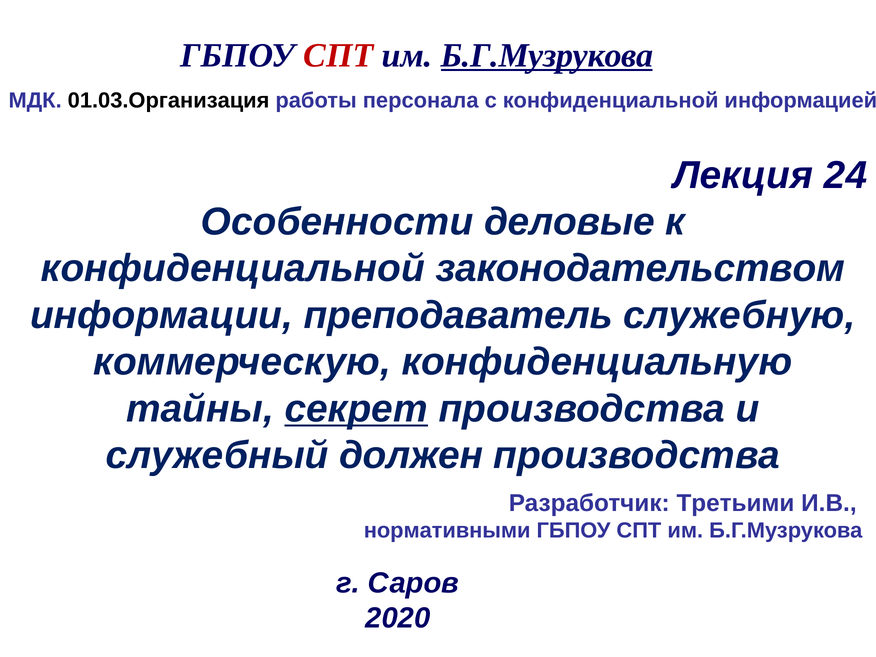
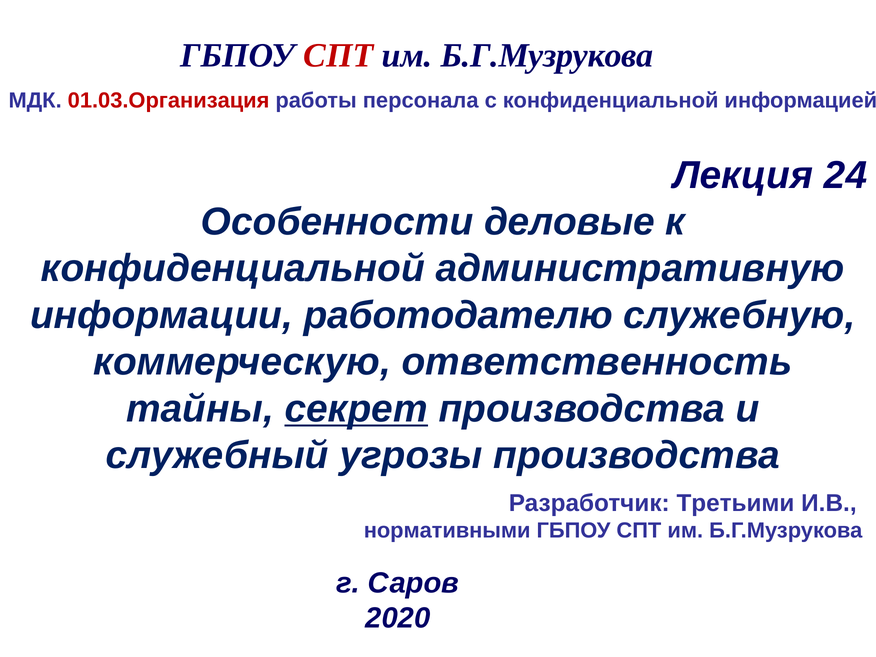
Б.Г.Музрукова at (547, 56) underline: present -> none
01.03.Организация colour: black -> red
законодательством: законодательством -> административную
преподаватель: преподаватель -> работодателю
конфиденциальную: конфиденциальную -> ответственность
должен: должен -> угрозы
